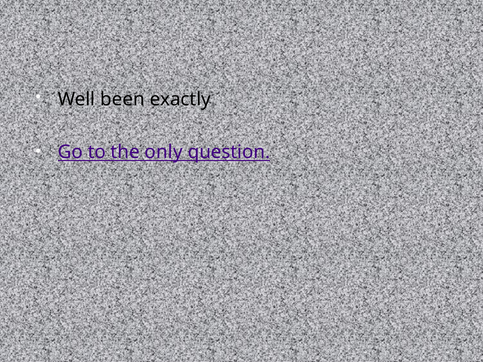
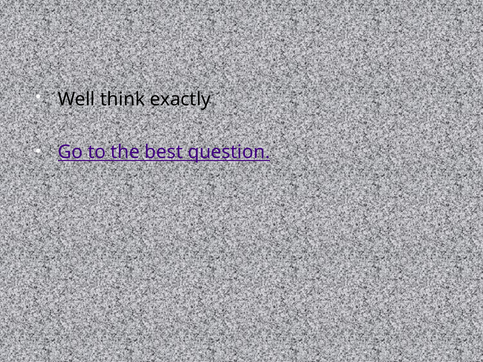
been: been -> think
only: only -> best
